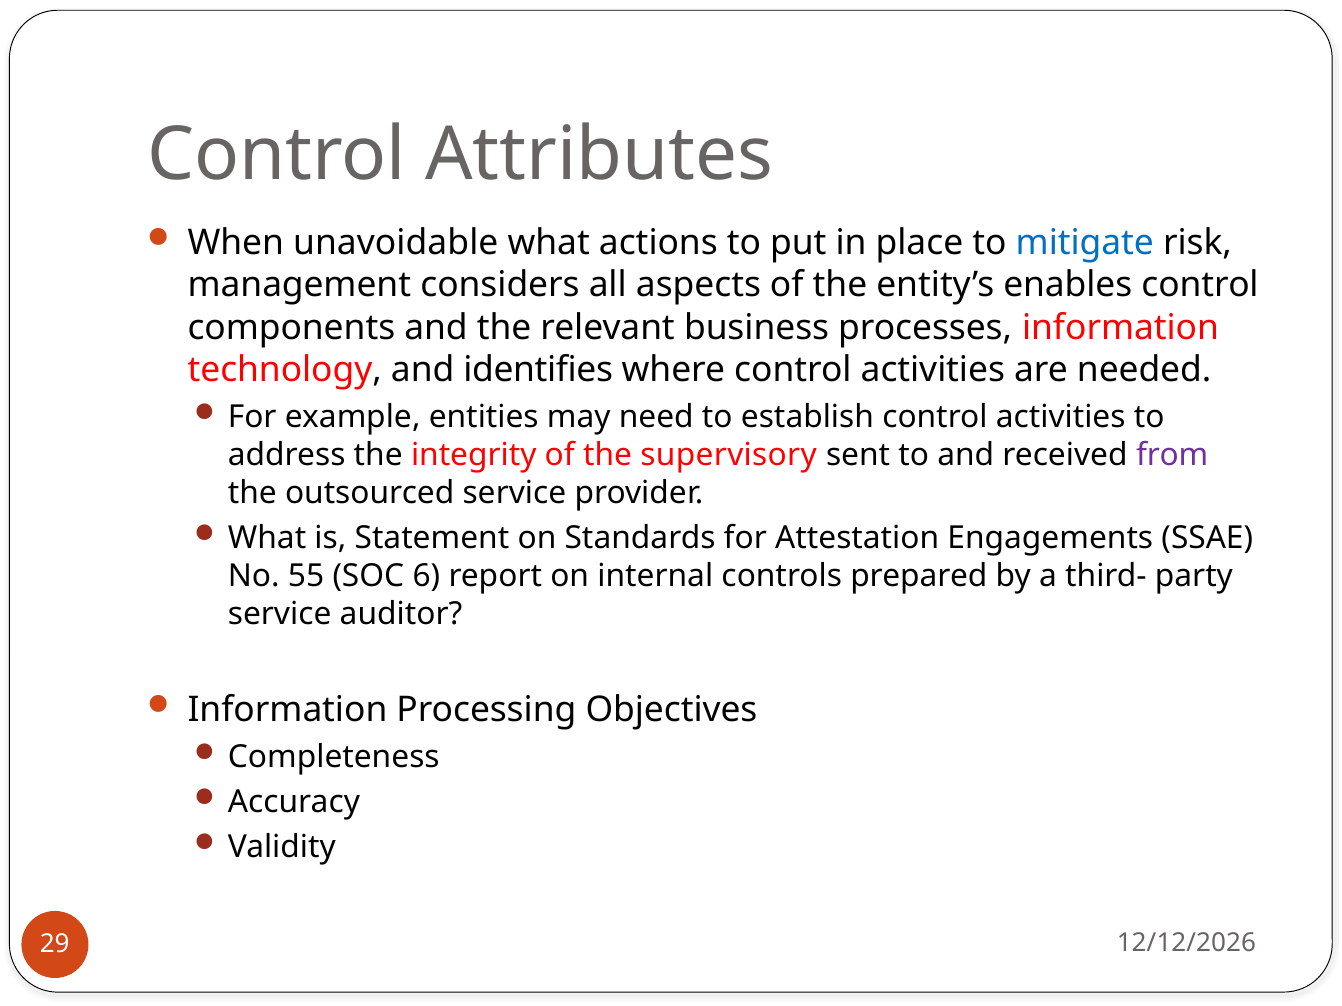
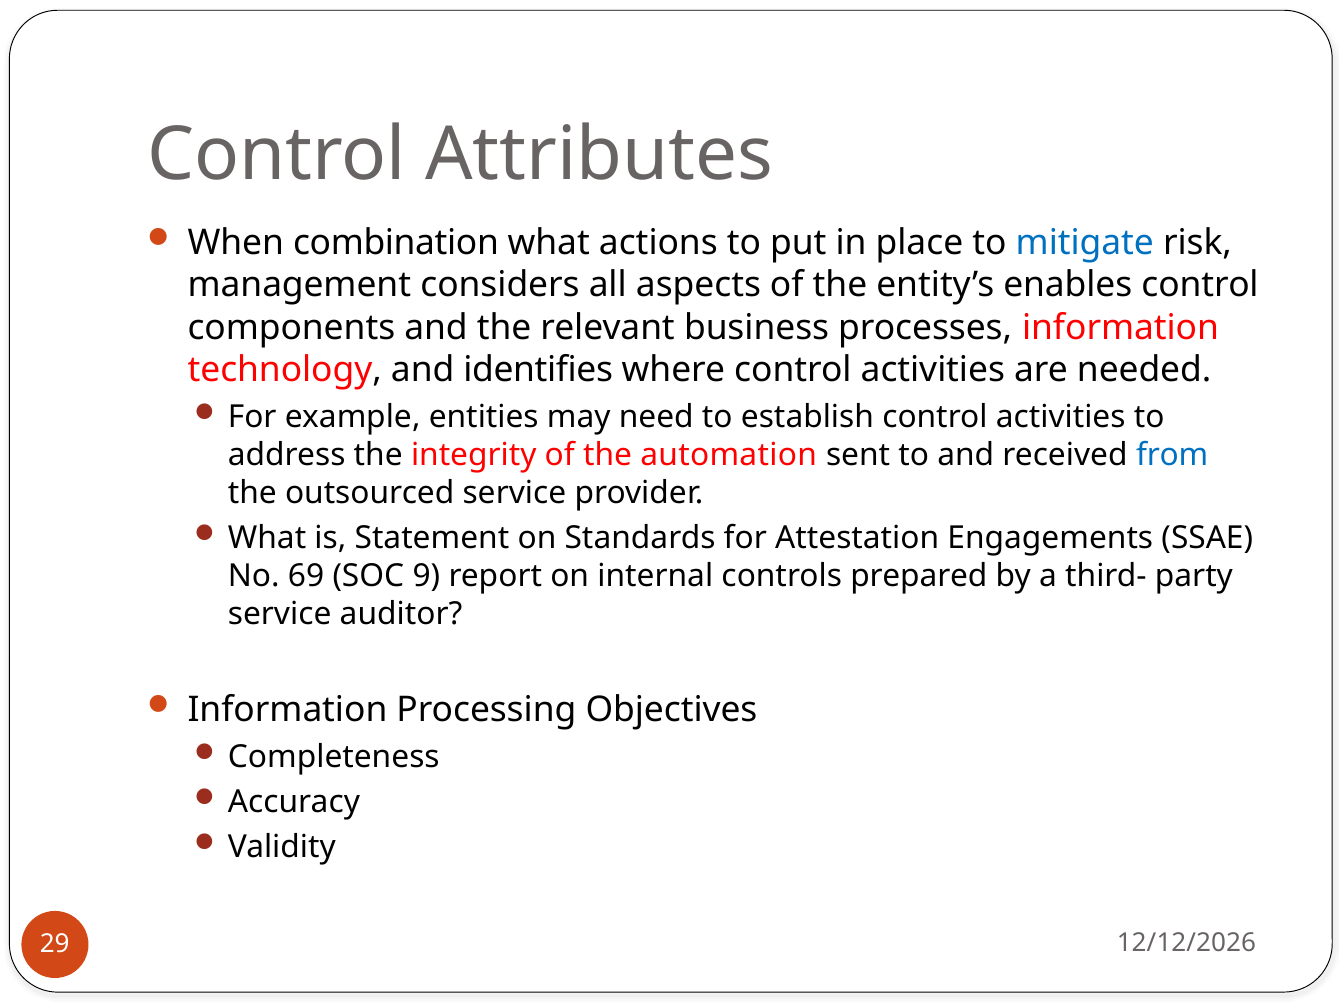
unavoidable: unavoidable -> combination
supervisory: supervisory -> automation
from colour: purple -> blue
55: 55 -> 69
6: 6 -> 9
